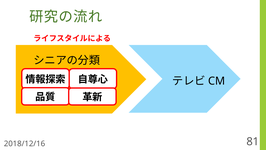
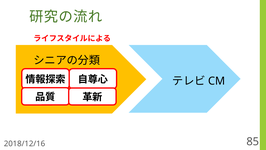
81: 81 -> 85
